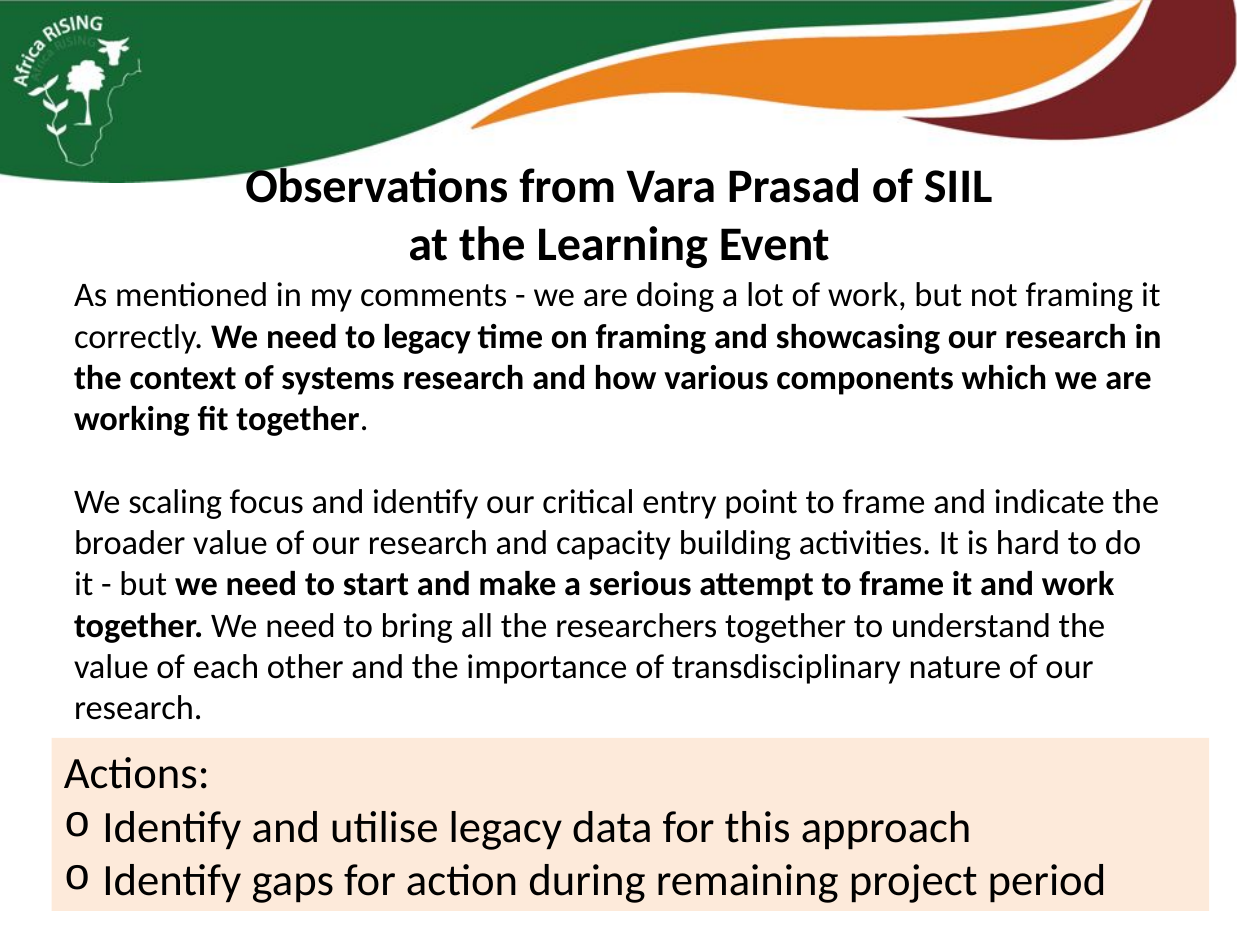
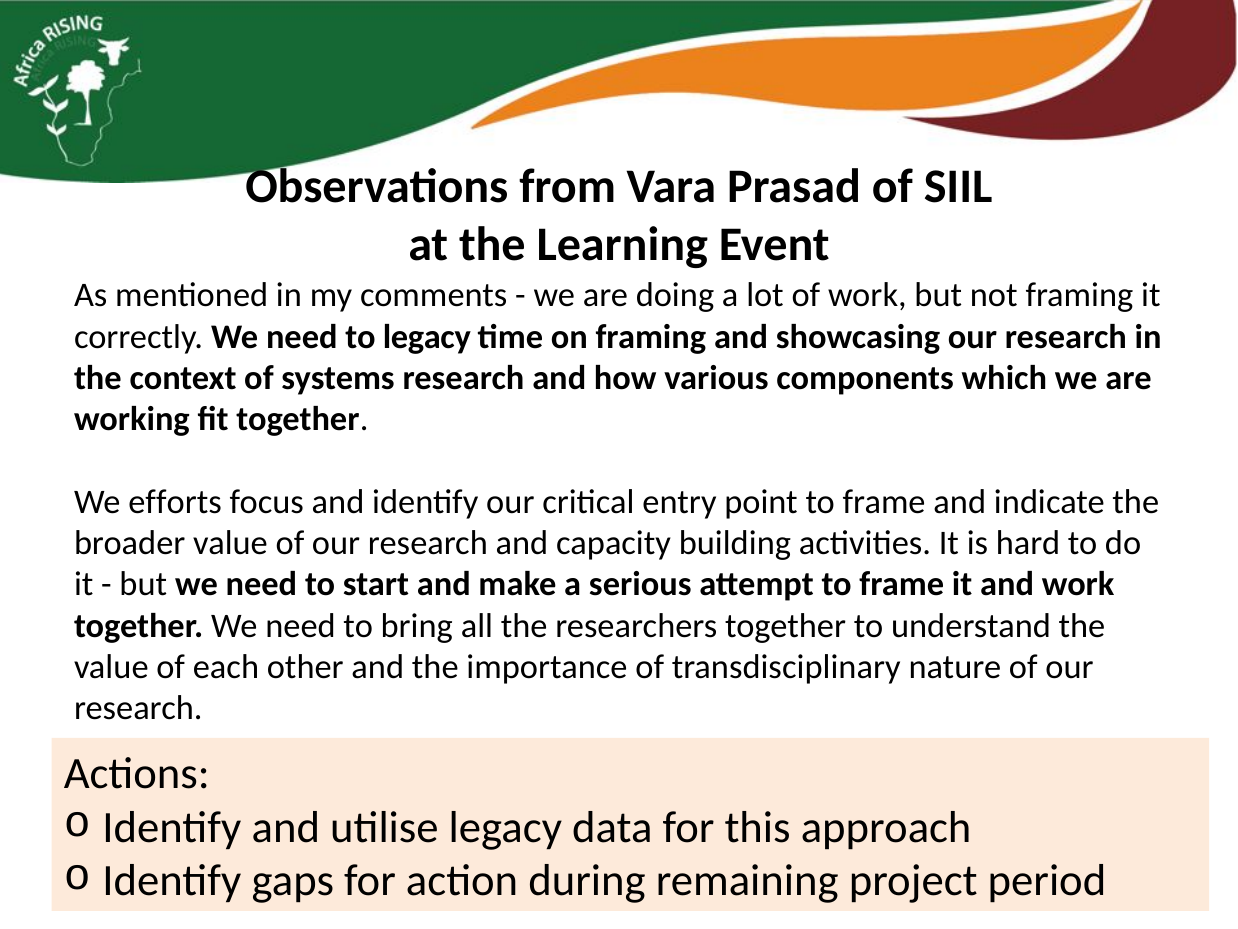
scaling: scaling -> efforts
